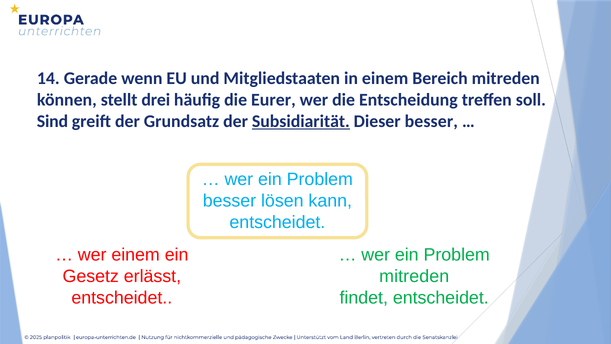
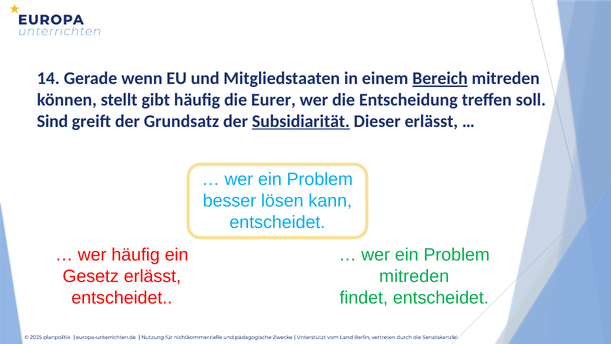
Bereich underline: none -> present
drei: drei -> gibt
Dieser besser: besser -> erlässt
wer einem: einem -> häufig
